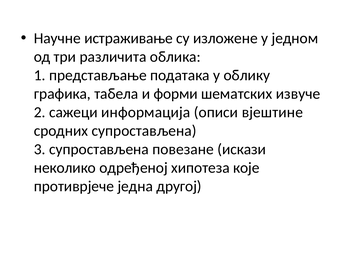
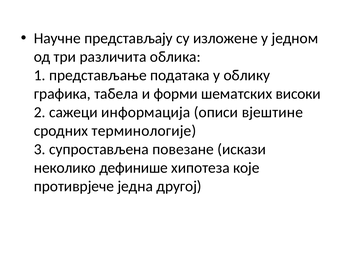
истраживање: истраживање -> представљају
извуче: извуче -> високи
сродних супростављена: супростављена -> терминологије
одређеној: одређеној -> дефинише
